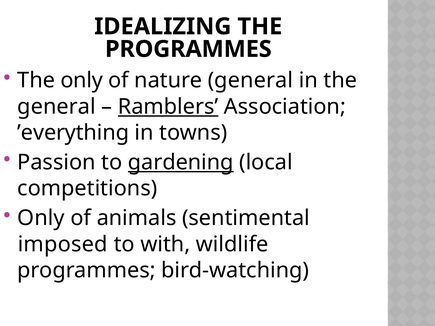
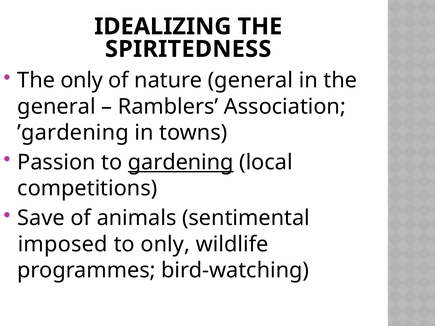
PROGRAMMES at (188, 49): PROGRAMMES -> SPIRITEDNESS
Ramblers underline: present -> none
’everything: ’everything -> ’gardening
Only at (41, 218): Only -> Save
to with: with -> only
